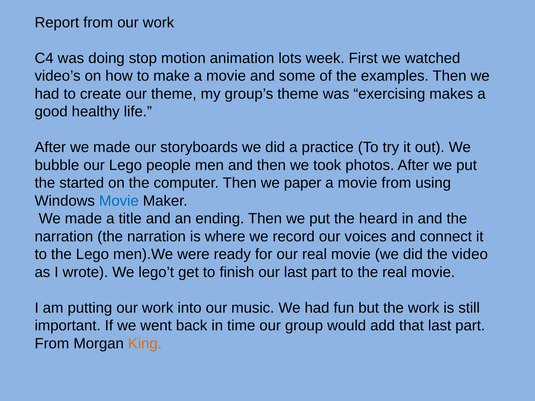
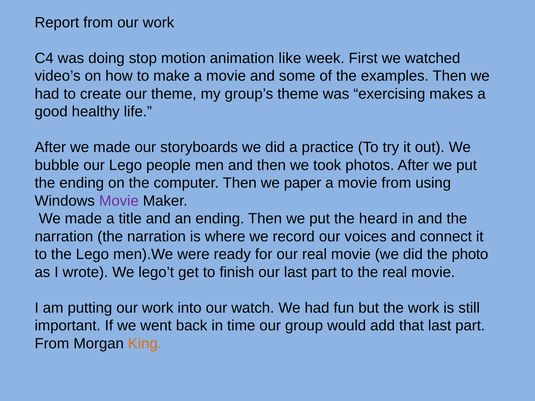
lots: lots -> like
the started: started -> ending
Movie at (119, 201) colour: blue -> purple
video: video -> photo
music: music -> watch
